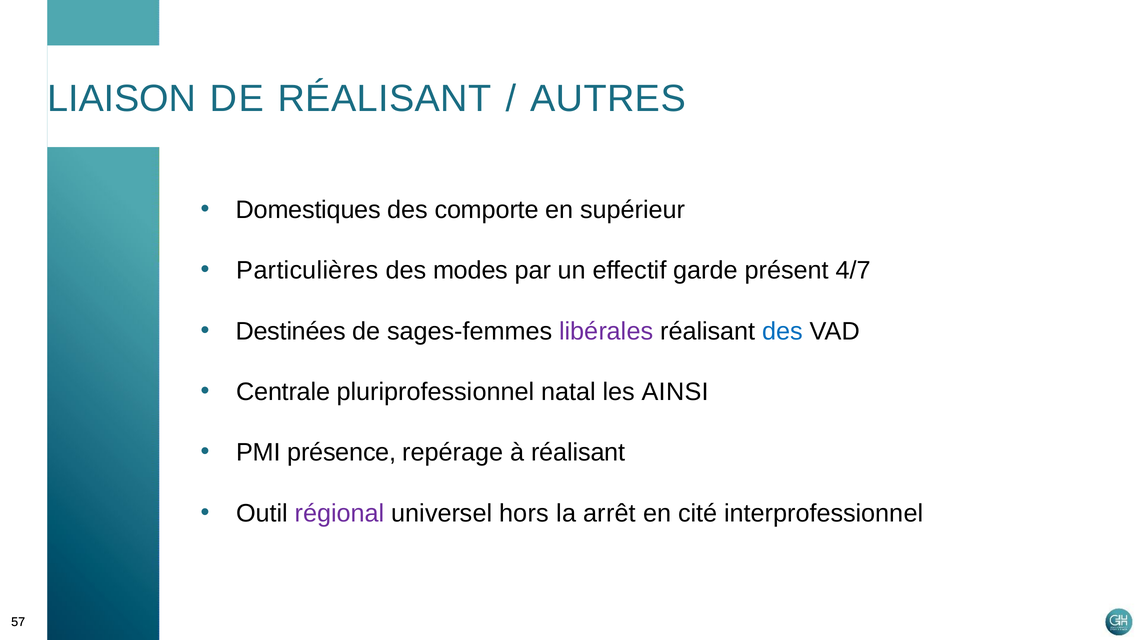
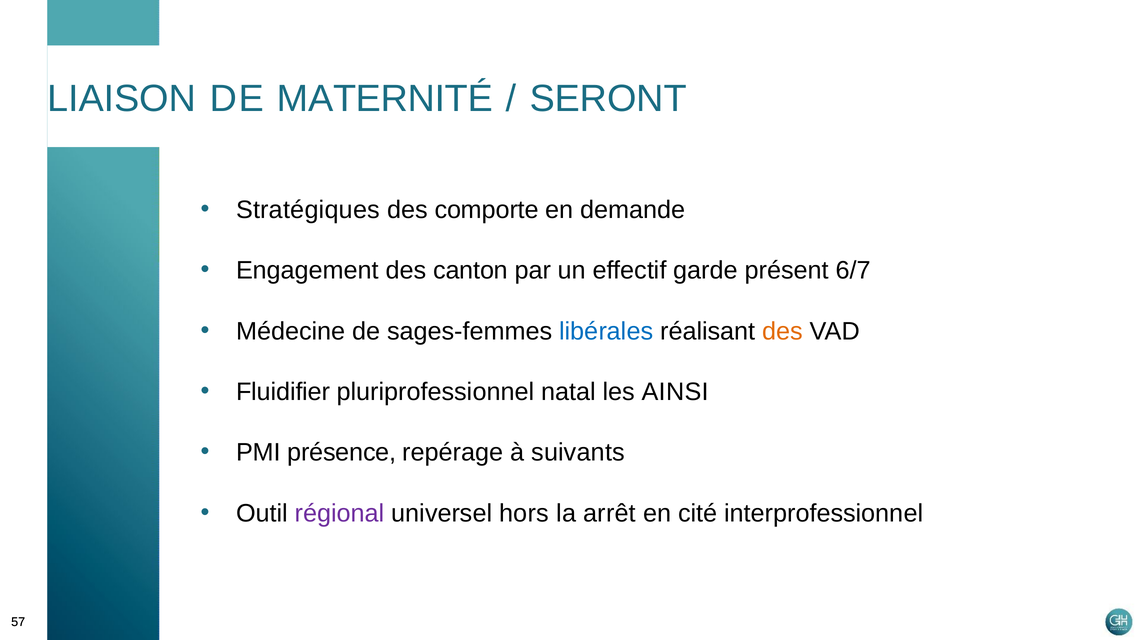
DE RÉALISANT: RÉALISANT -> MATERNITÉ
AUTRES: AUTRES -> SERONT
Domestiques: Domestiques -> Stratégiques
supérieur: supérieur -> demande
Particulières: Particulières -> Engagement
modes: modes -> canton
4/7: 4/7 -> 6/7
Destinées: Destinées -> Médecine
libérales colour: purple -> blue
des at (783, 331) colour: blue -> orange
Centrale: Centrale -> Fluidifier
à réalisant: réalisant -> suivants
